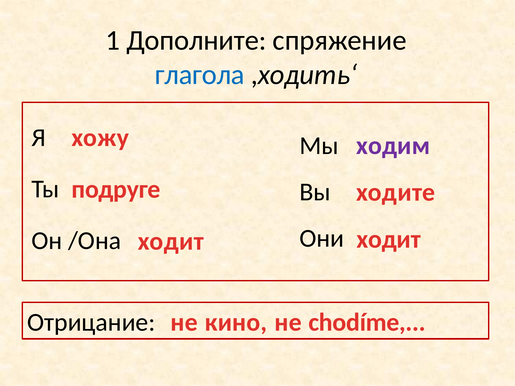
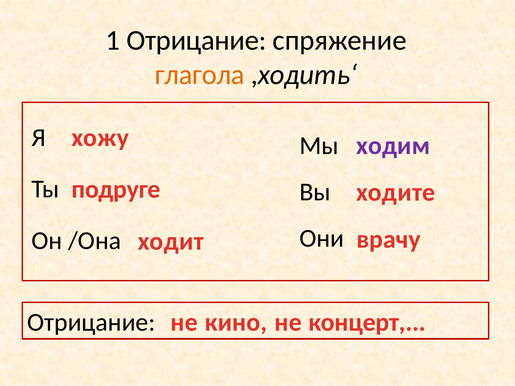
1 Дополните: Дополните -> Отрицание
глагола colour: blue -> orange
ходит at (389, 239): ходит -> врачу
chodíme: chodíme -> концерт
